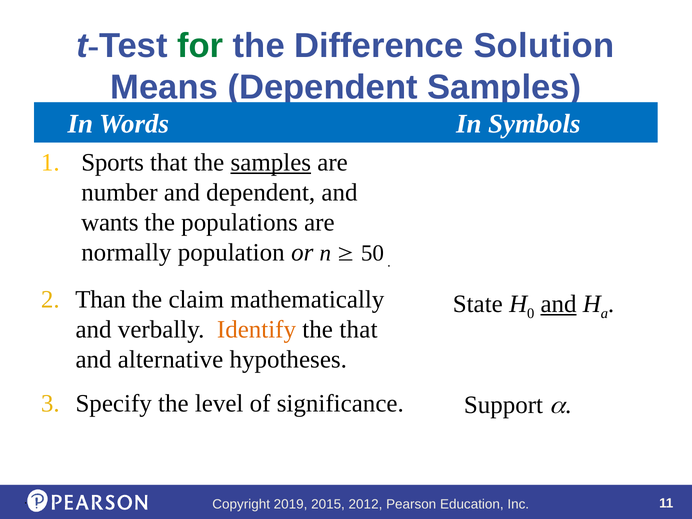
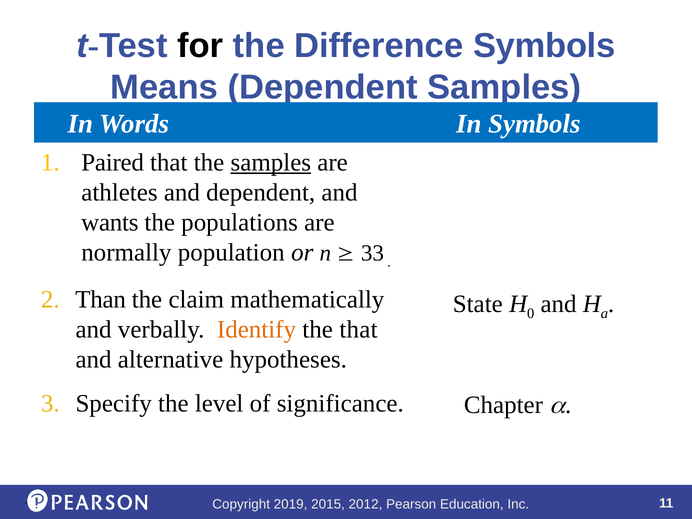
for colour: green -> black
Difference Solution: Solution -> Symbols
Sports: Sports -> Paired
number: number -> athletes
50: 50 -> 33
and at (559, 304) underline: present -> none
Support: Support -> Chapter
